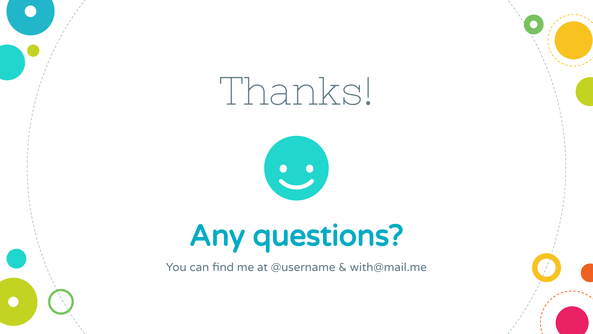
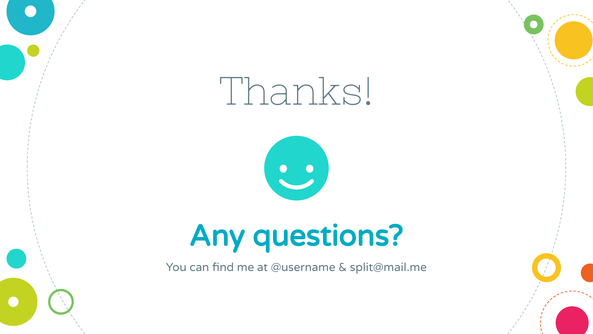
with@mail.me: with@mail.me -> split@mail.me
